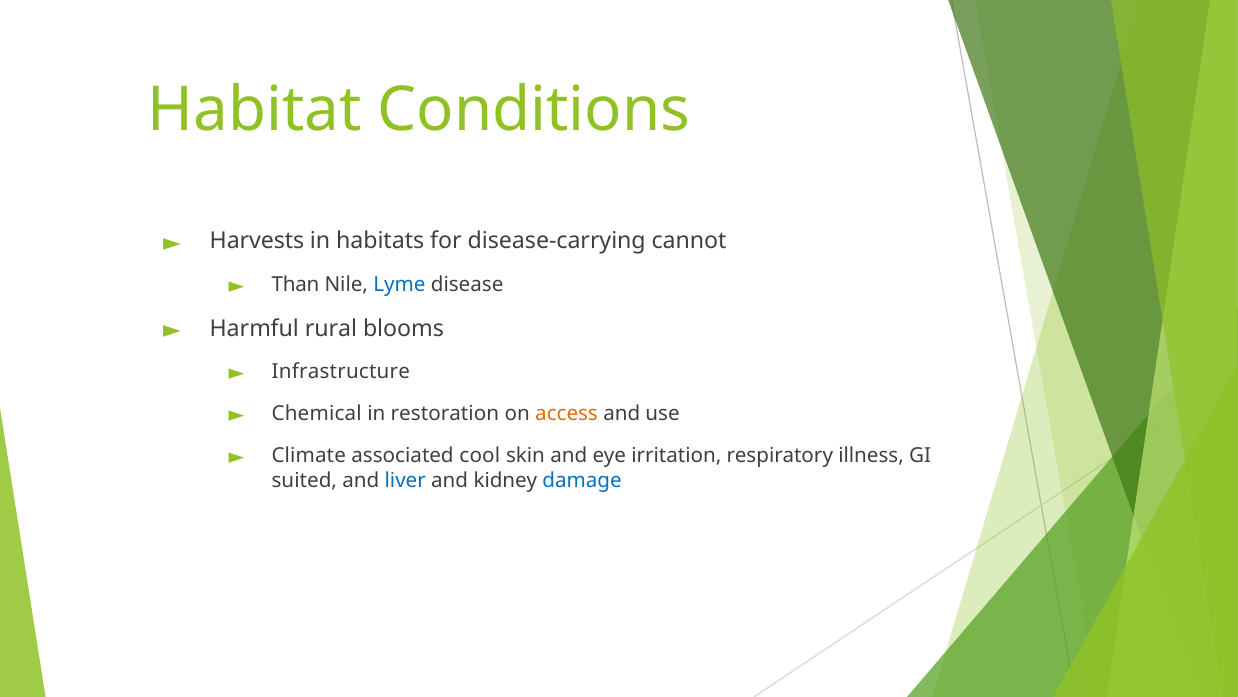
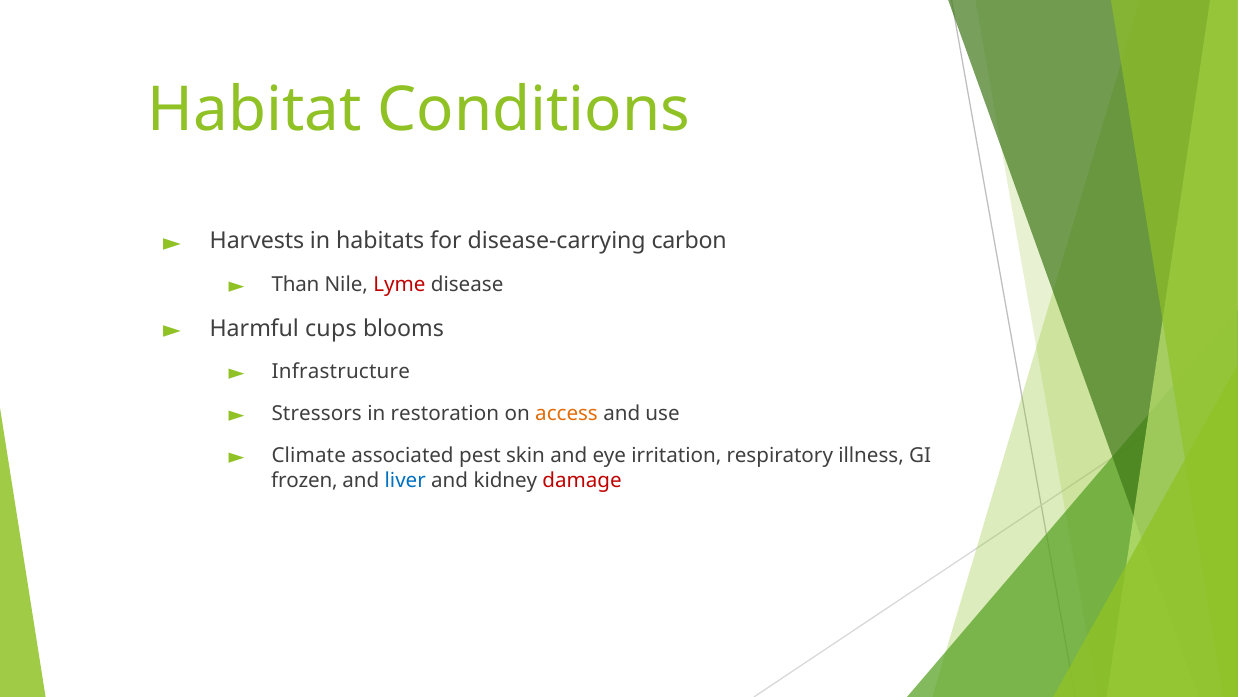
cannot: cannot -> carbon
Lyme colour: blue -> red
rural: rural -> cups
Chemical: Chemical -> Stressors
cool: cool -> pest
suited: suited -> frozen
damage colour: blue -> red
